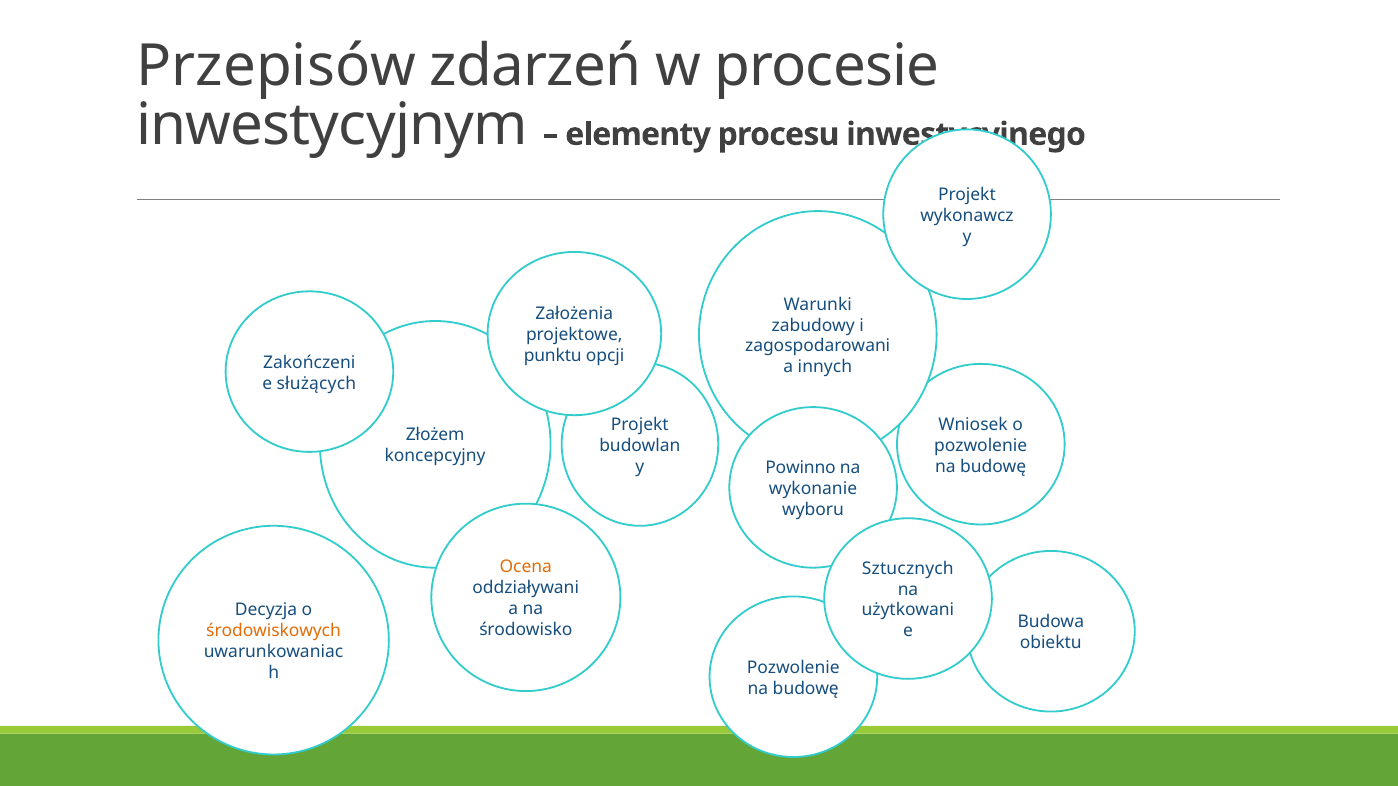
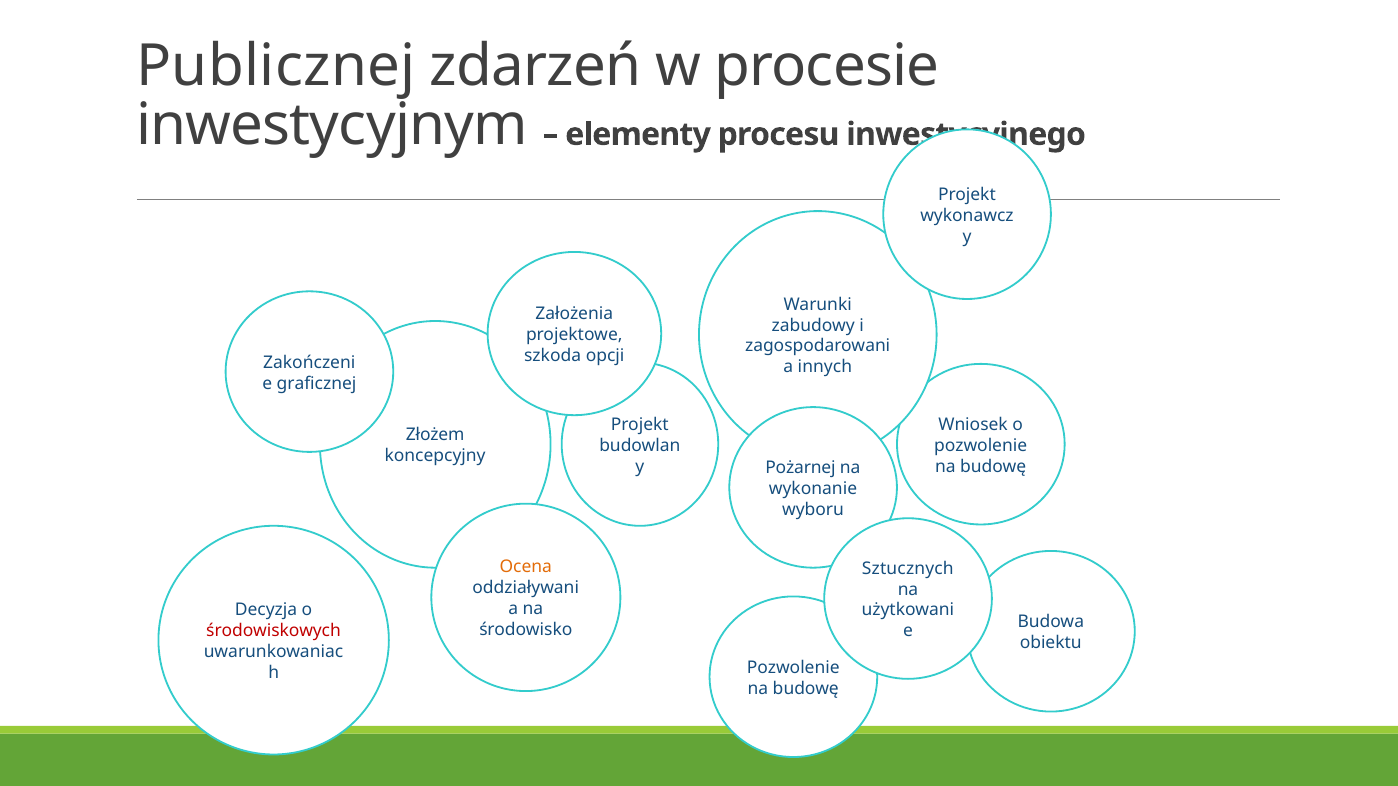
Przepisów: Przepisów -> Publicznej
punktu: punktu -> szkoda
służących: służących -> graficznej
Powinno: Powinno -> Pożarnej
środowiskowych colour: orange -> red
